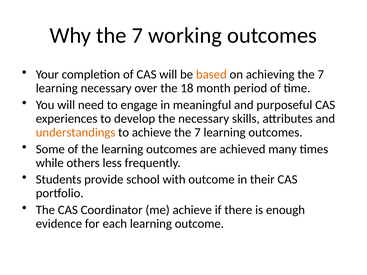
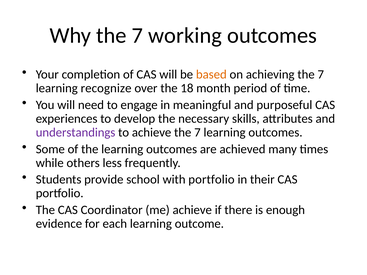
learning necessary: necessary -> recognize
understandings colour: orange -> purple
with outcome: outcome -> portfolio
